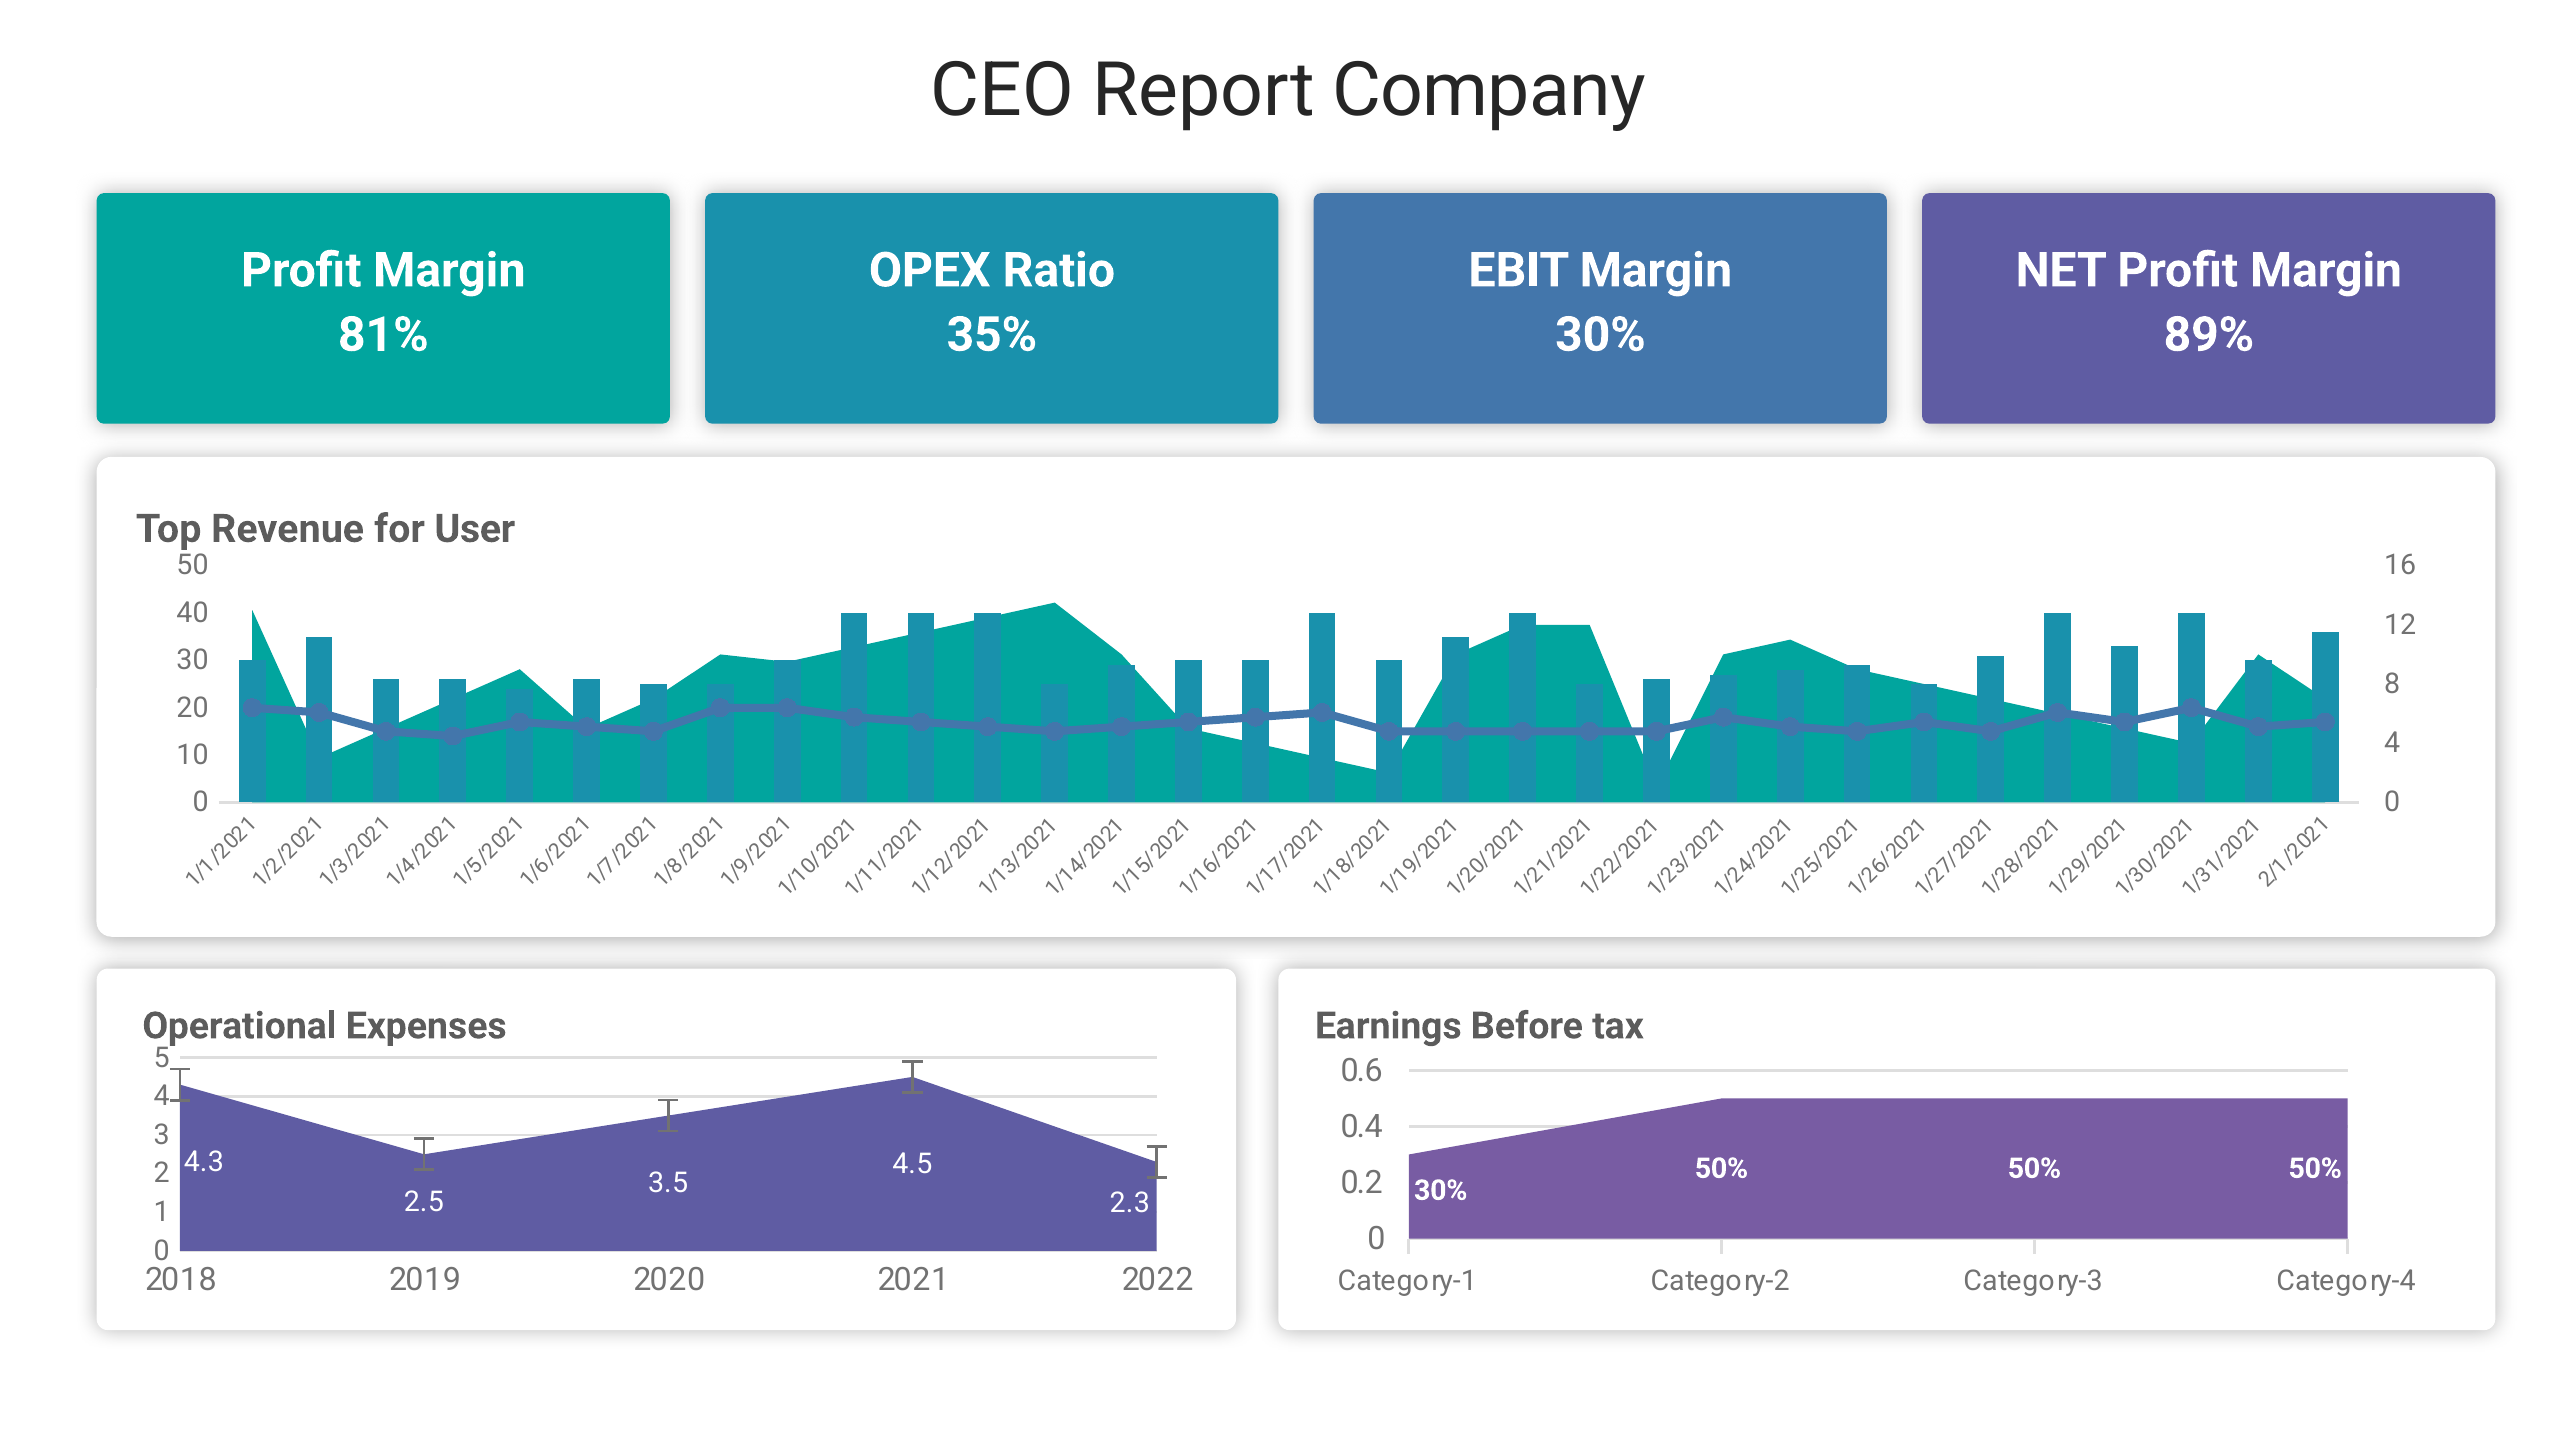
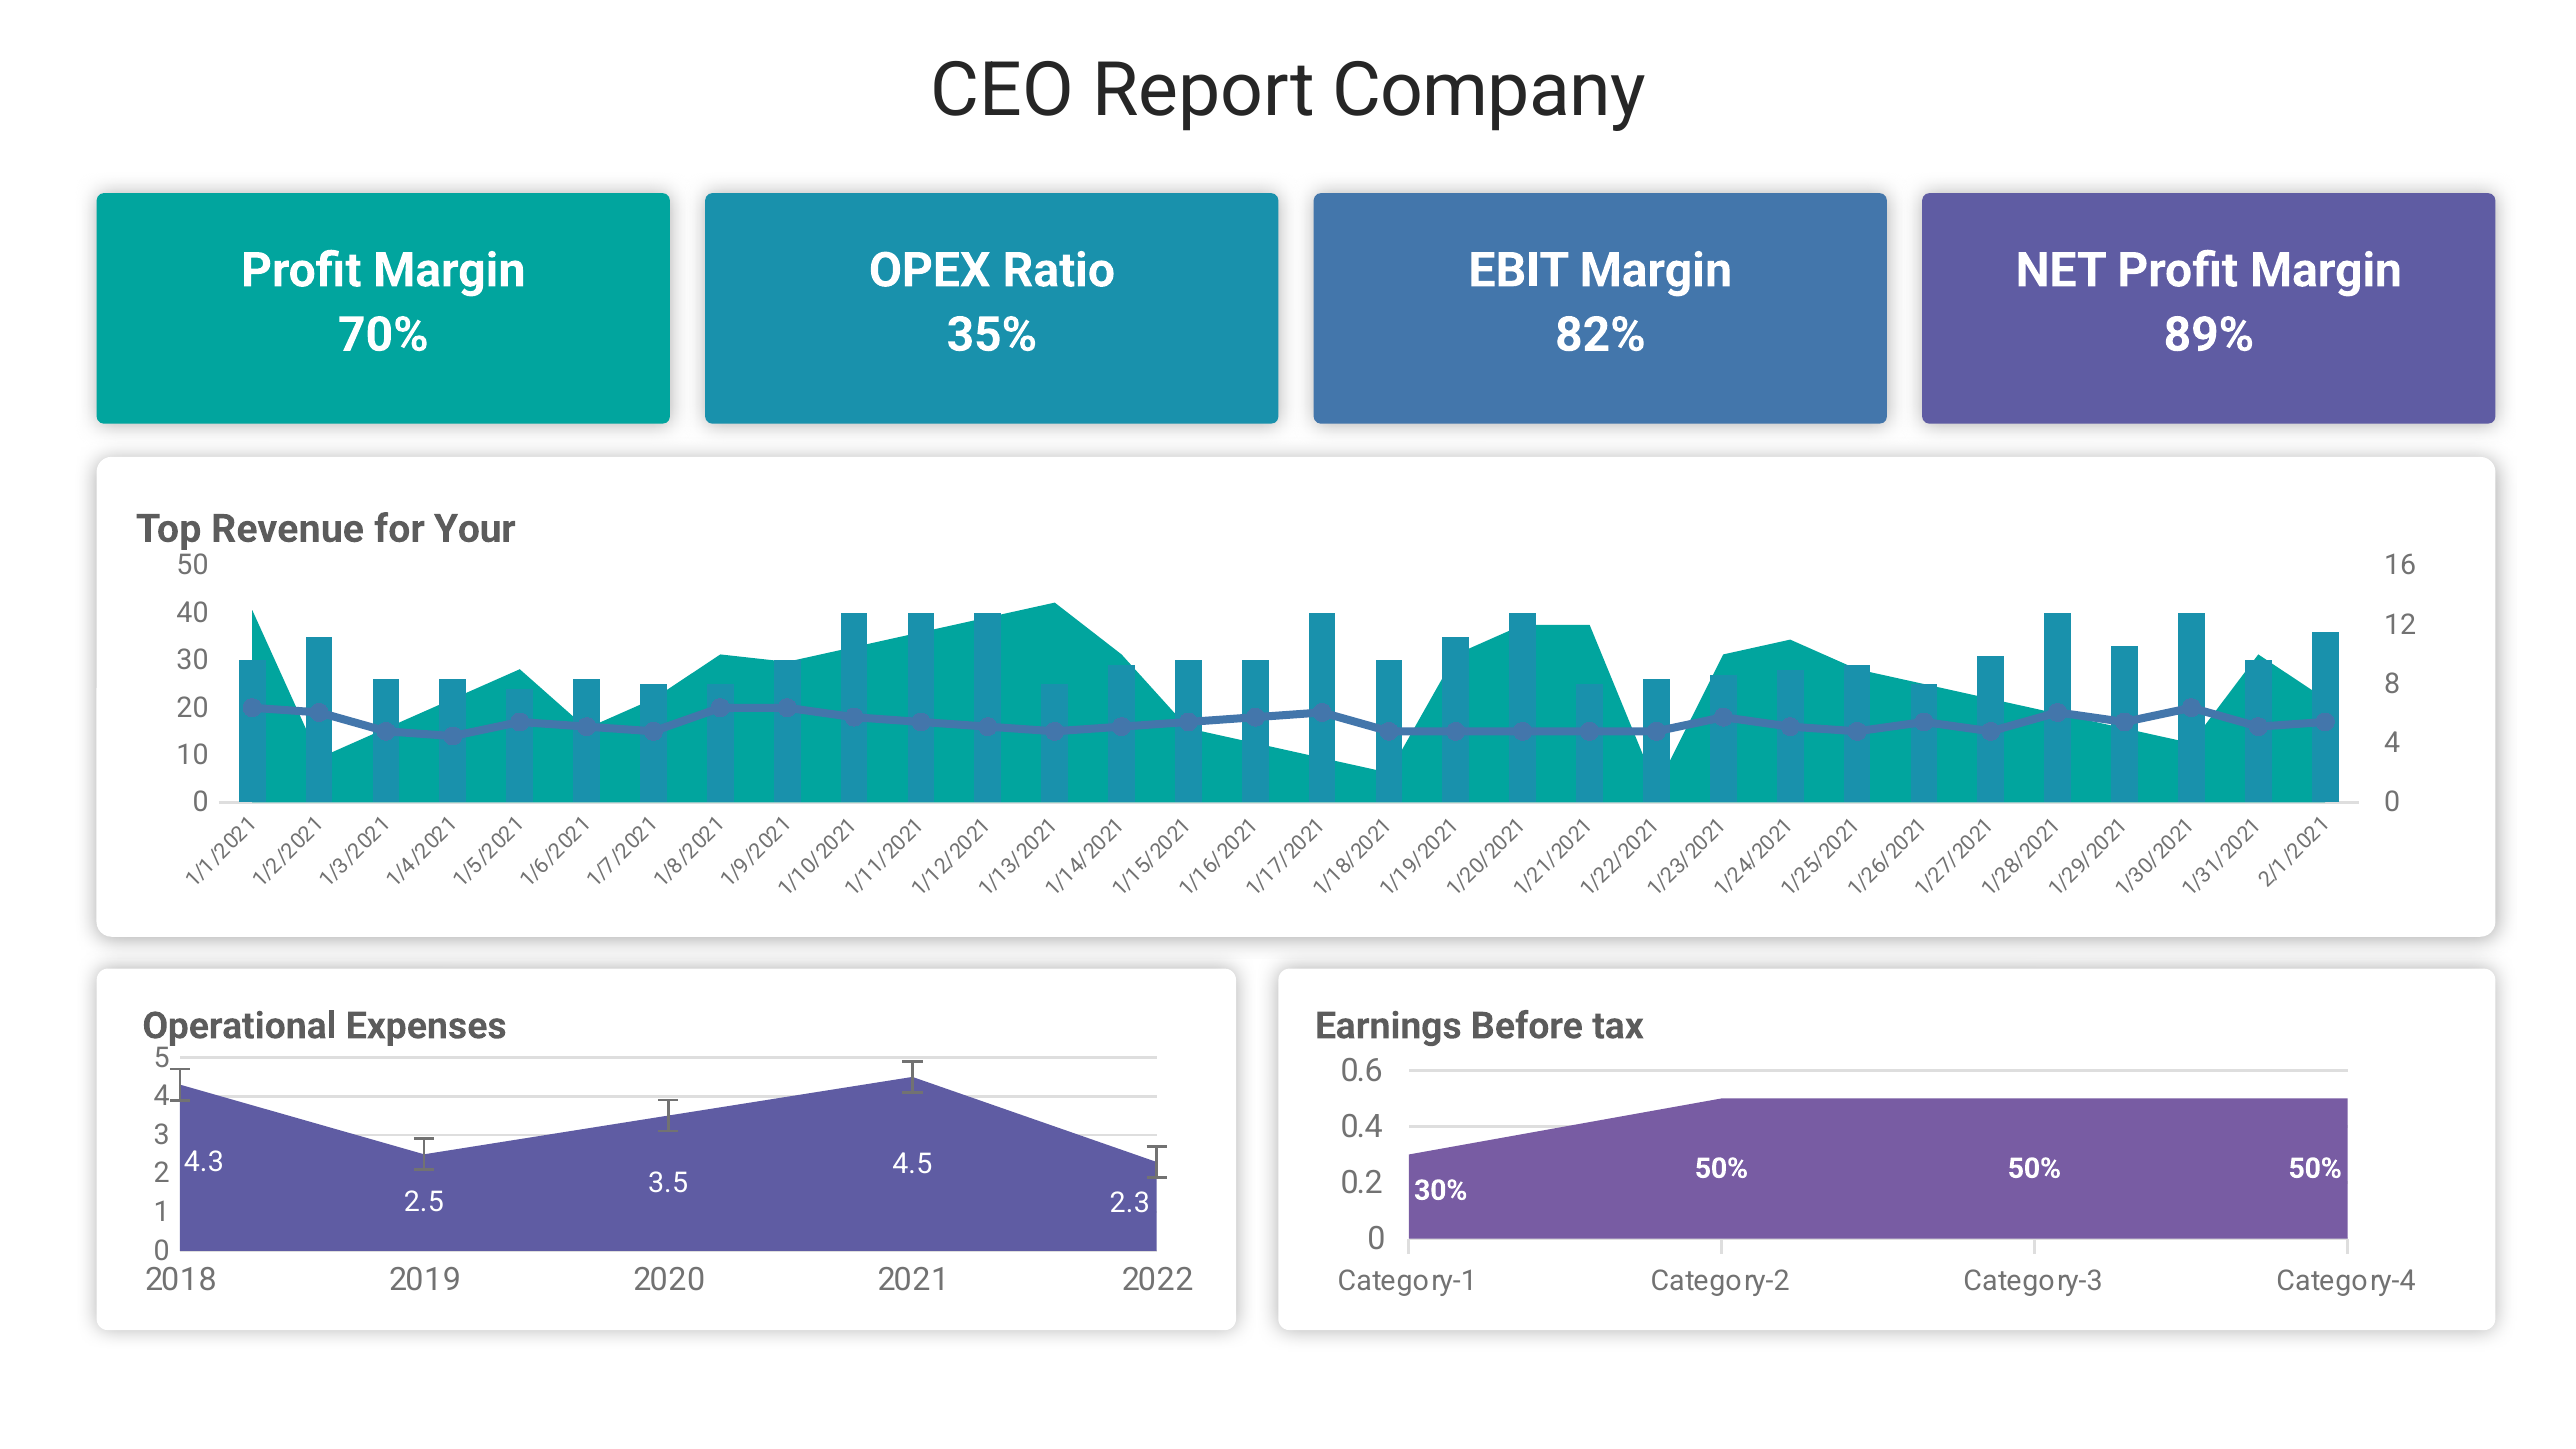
81%: 81% -> 70%
30% at (1600, 335): 30% -> 82%
User: User -> Your
